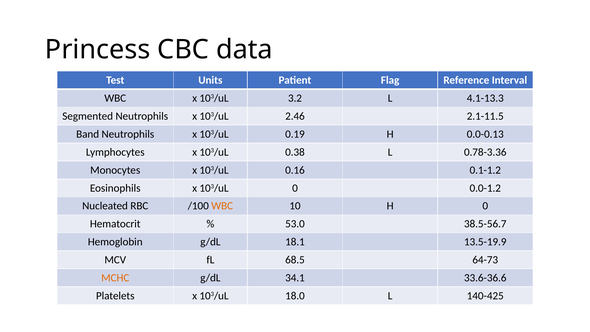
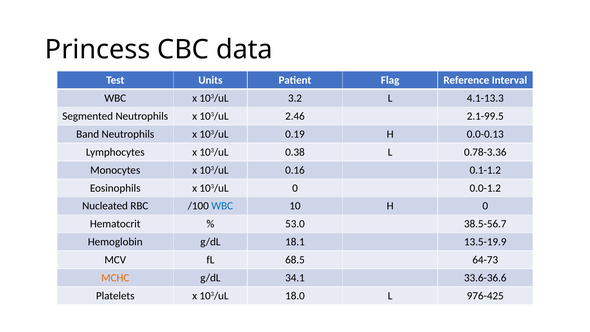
2.1-11.5: 2.1-11.5 -> 2.1-99.5
WBC at (222, 206) colour: orange -> blue
140-425: 140-425 -> 976-425
